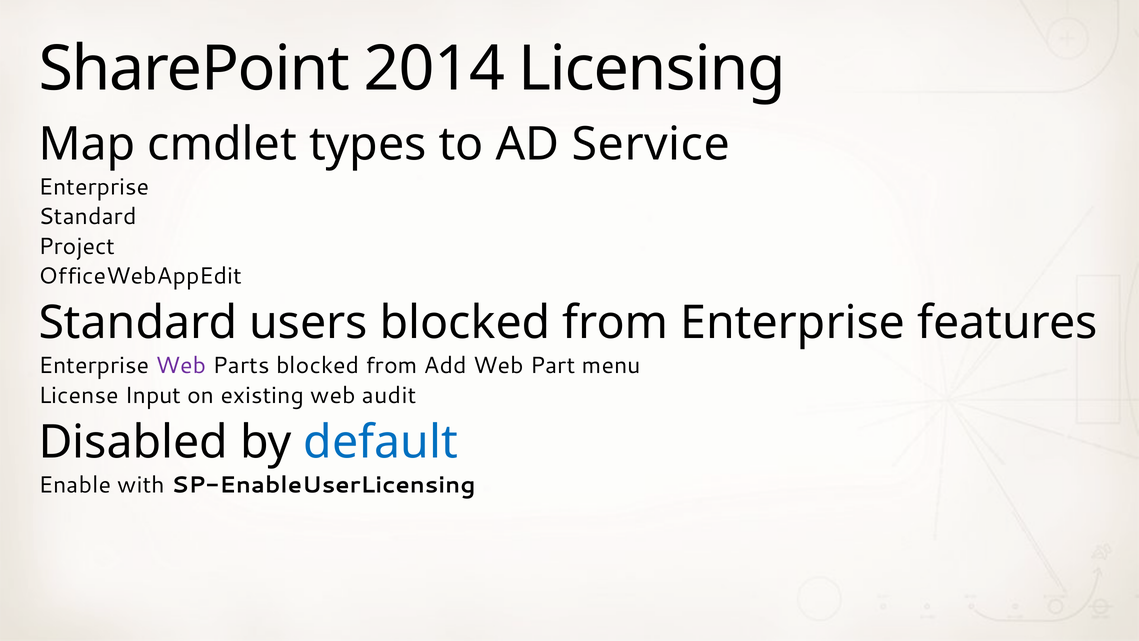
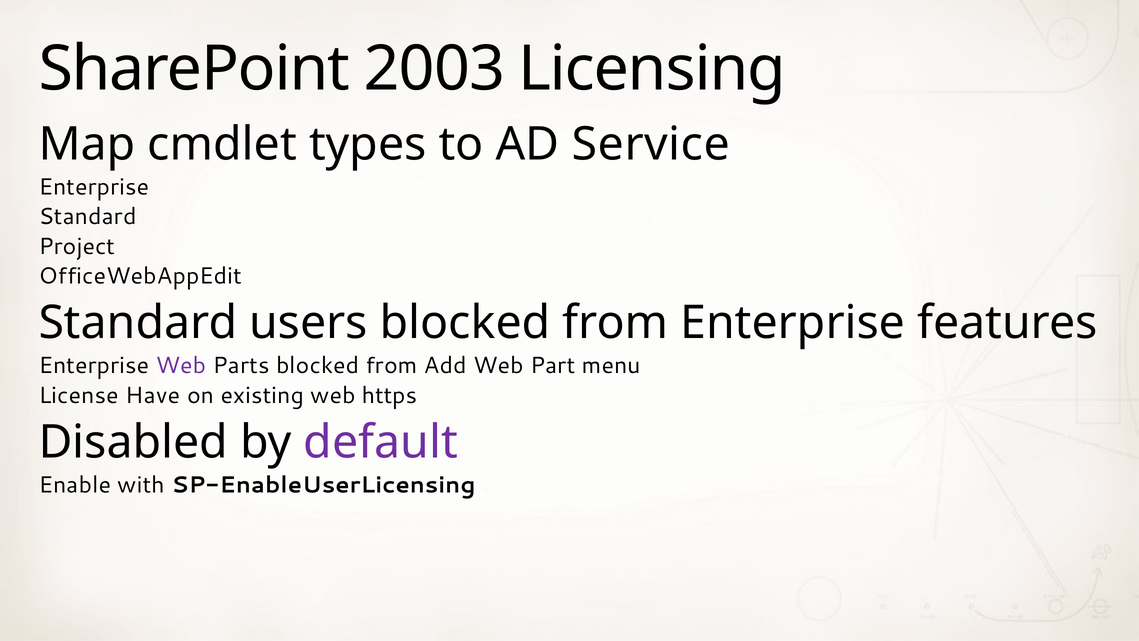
2014: 2014 -> 2003
Input: Input -> Have
audit: audit -> https
default colour: blue -> purple
